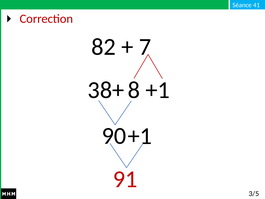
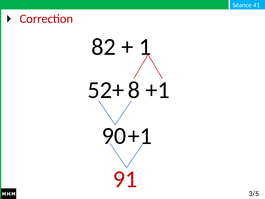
7: 7 -> 1
38+: 38+ -> 52+
